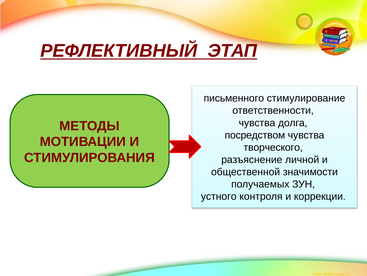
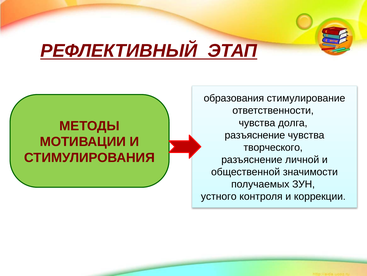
письменного: письменного -> образования
посредством at (255, 135): посредством -> разъяснение
